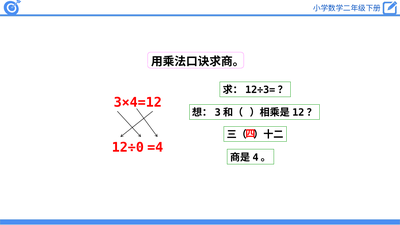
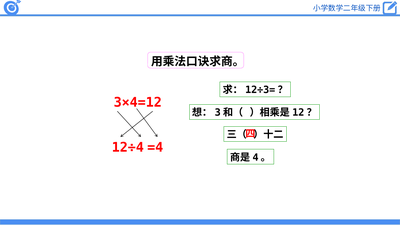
12÷0: 12÷0 -> 12÷4
